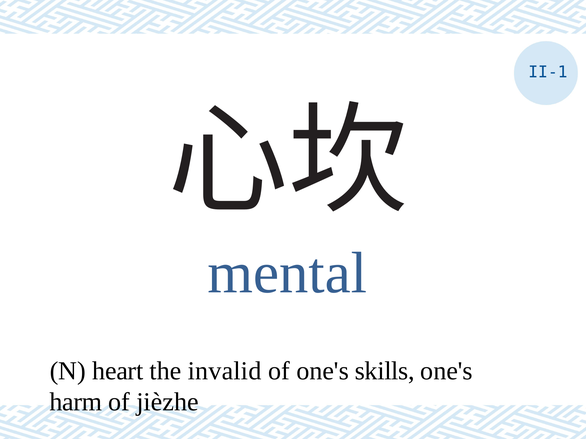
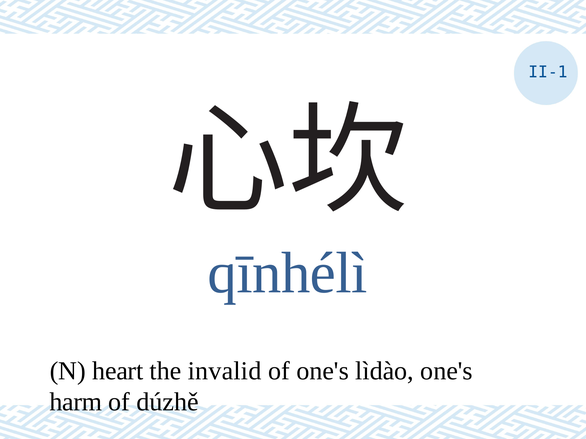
mental: mental -> qīnhélì
skills: skills -> lìdào
jièzhe: jièzhe -> dúzhě
